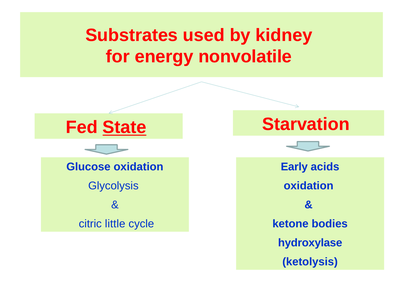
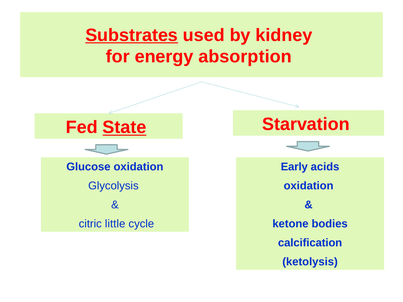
Substrates underline: none -> present
nonvolatile: nonvolatile -> absorption
hydroxylase: hydroxylase -> calcification
